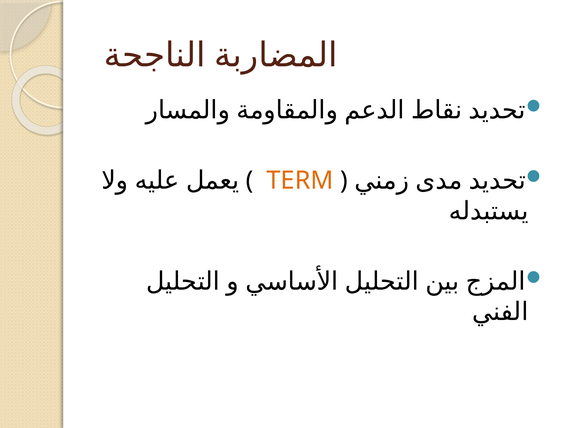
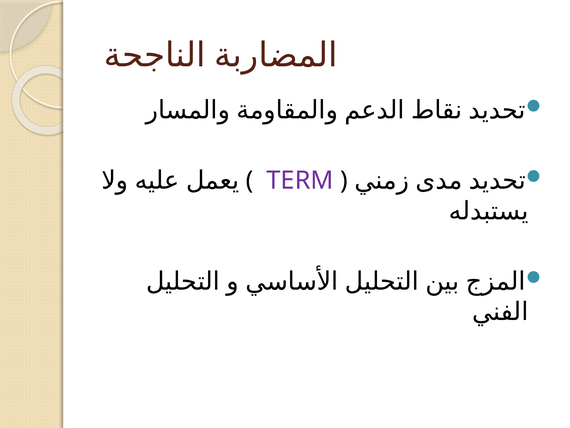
TERM colour: orange -> purple
